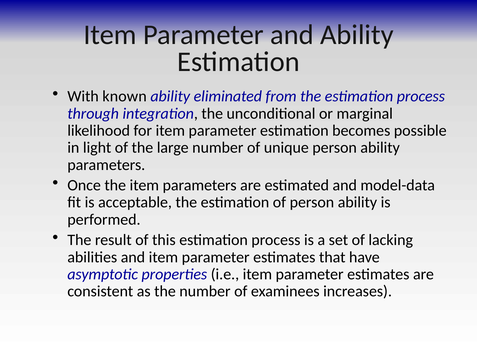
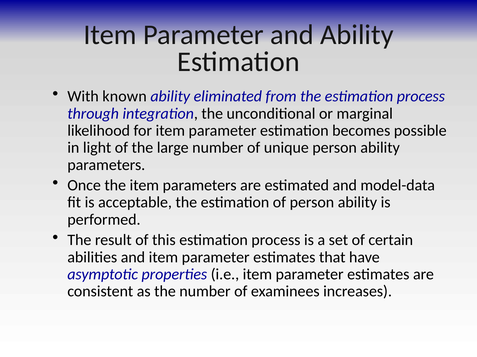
lacking: lacking -> certain
